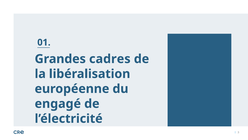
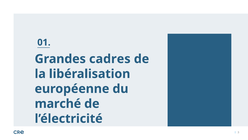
engagé: engagé -> marché
